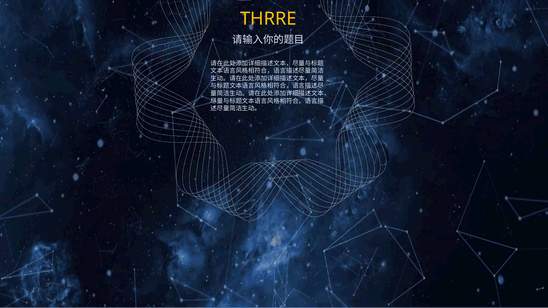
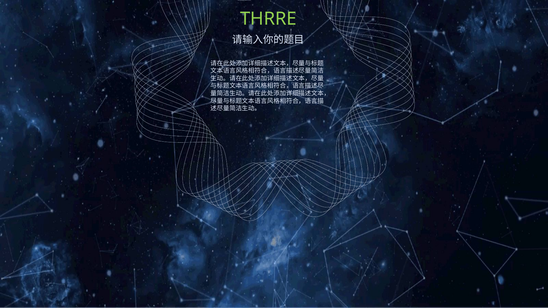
THRRE colour: yellow -> light green
